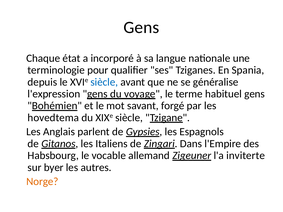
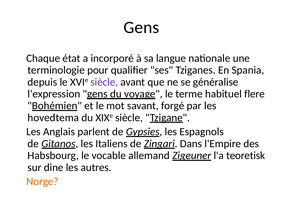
siècle at (104, 82) colour: blue -> purple
habituel gens: gens -> flere
inviterte: inviterte -> teoretisk
byer: byer -> dine
